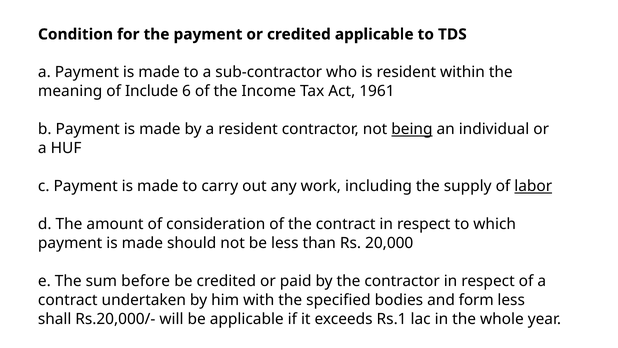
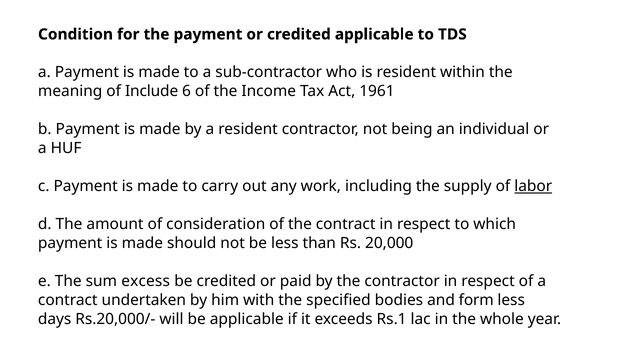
being underline: present -> none
before: before -> excess
shall: shall -> days
